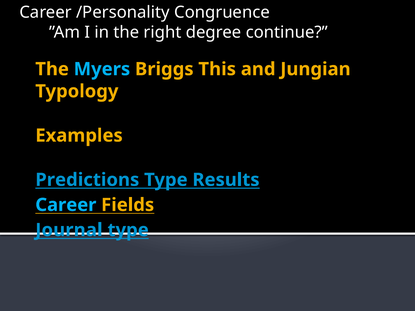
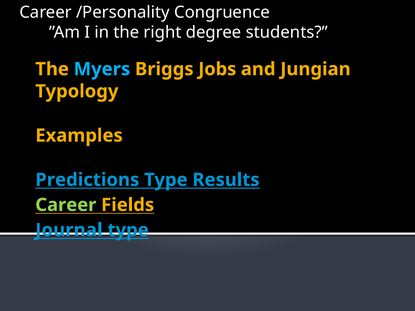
continue: continue -> students
This: This -> Jobs
Career at (66, 205) colour: light blue -> light green
